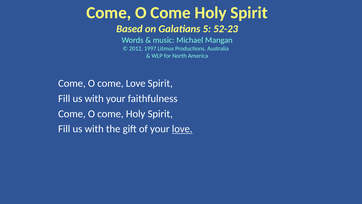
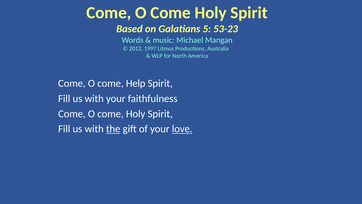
52-23: 52-23 -> 53-23
come Love: Love -> Help
the underline: none -> present
